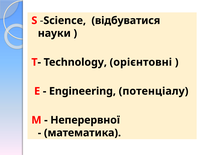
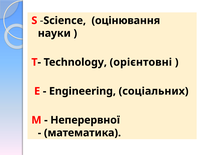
відбуватися: відбуватися -> оцінювання
потенціалу: потенціалу -> соціальних
